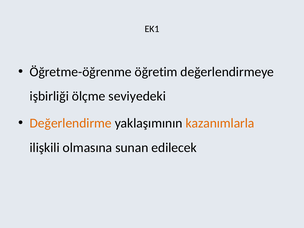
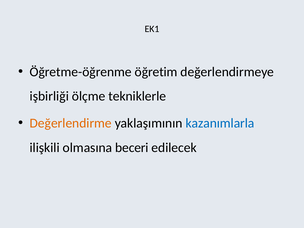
seviyedeki: seviyedeki -> tekniklerle
kazanımlarla colour: orange -> blue
sunan: sunan -> beceri
